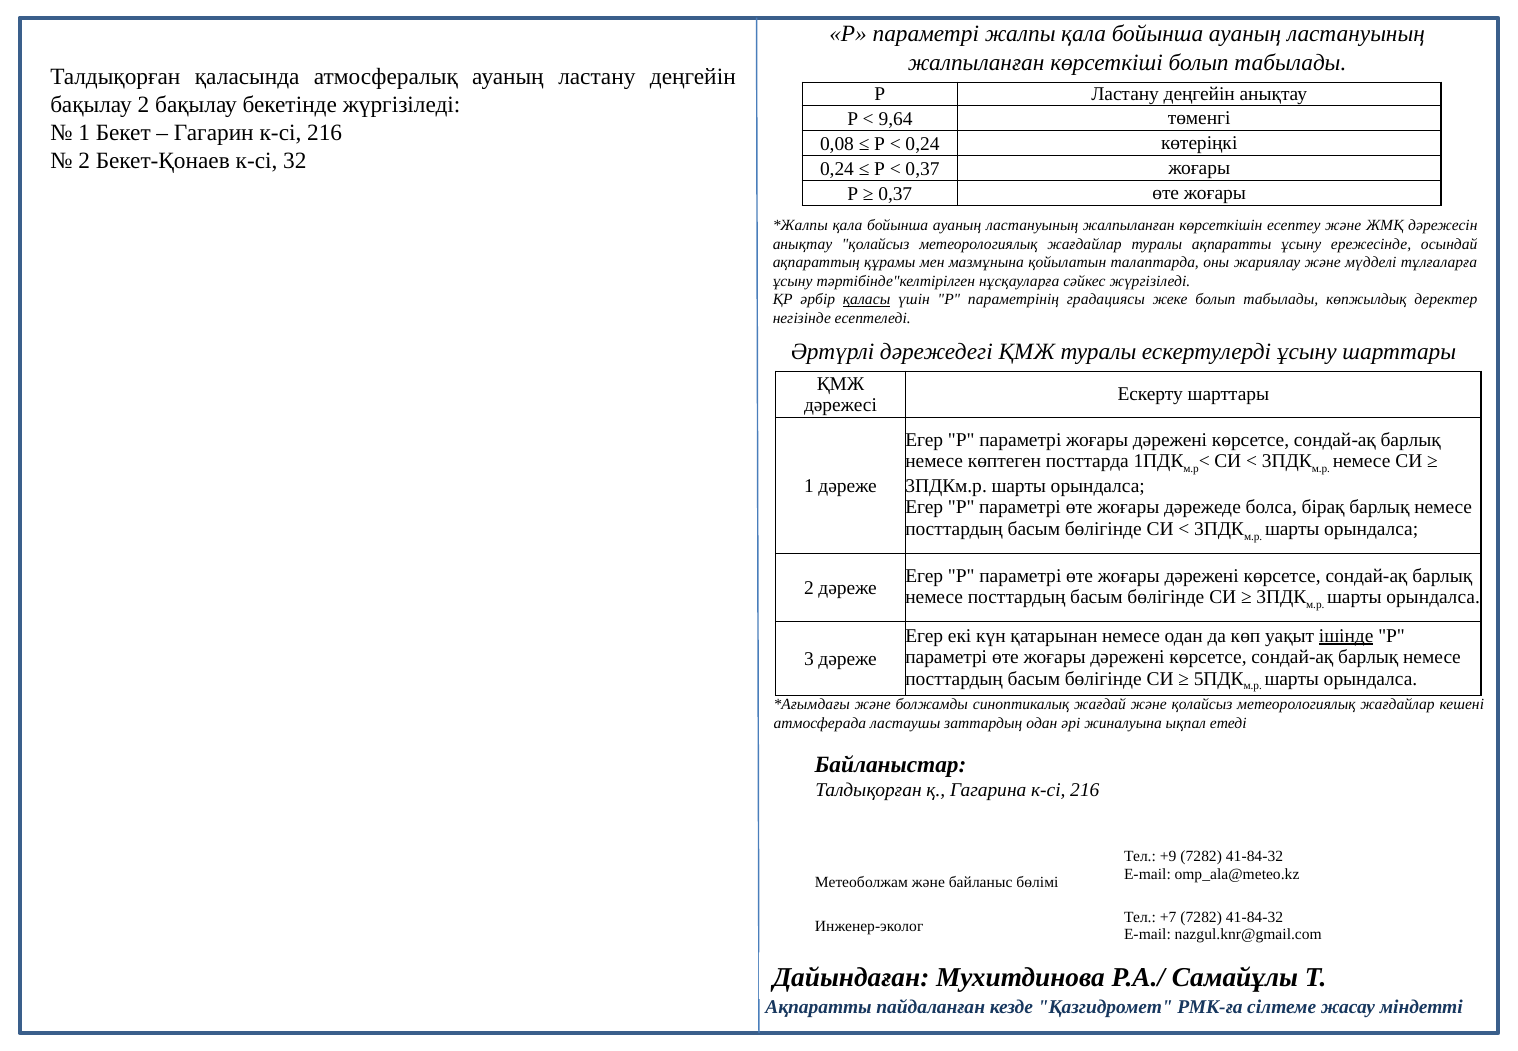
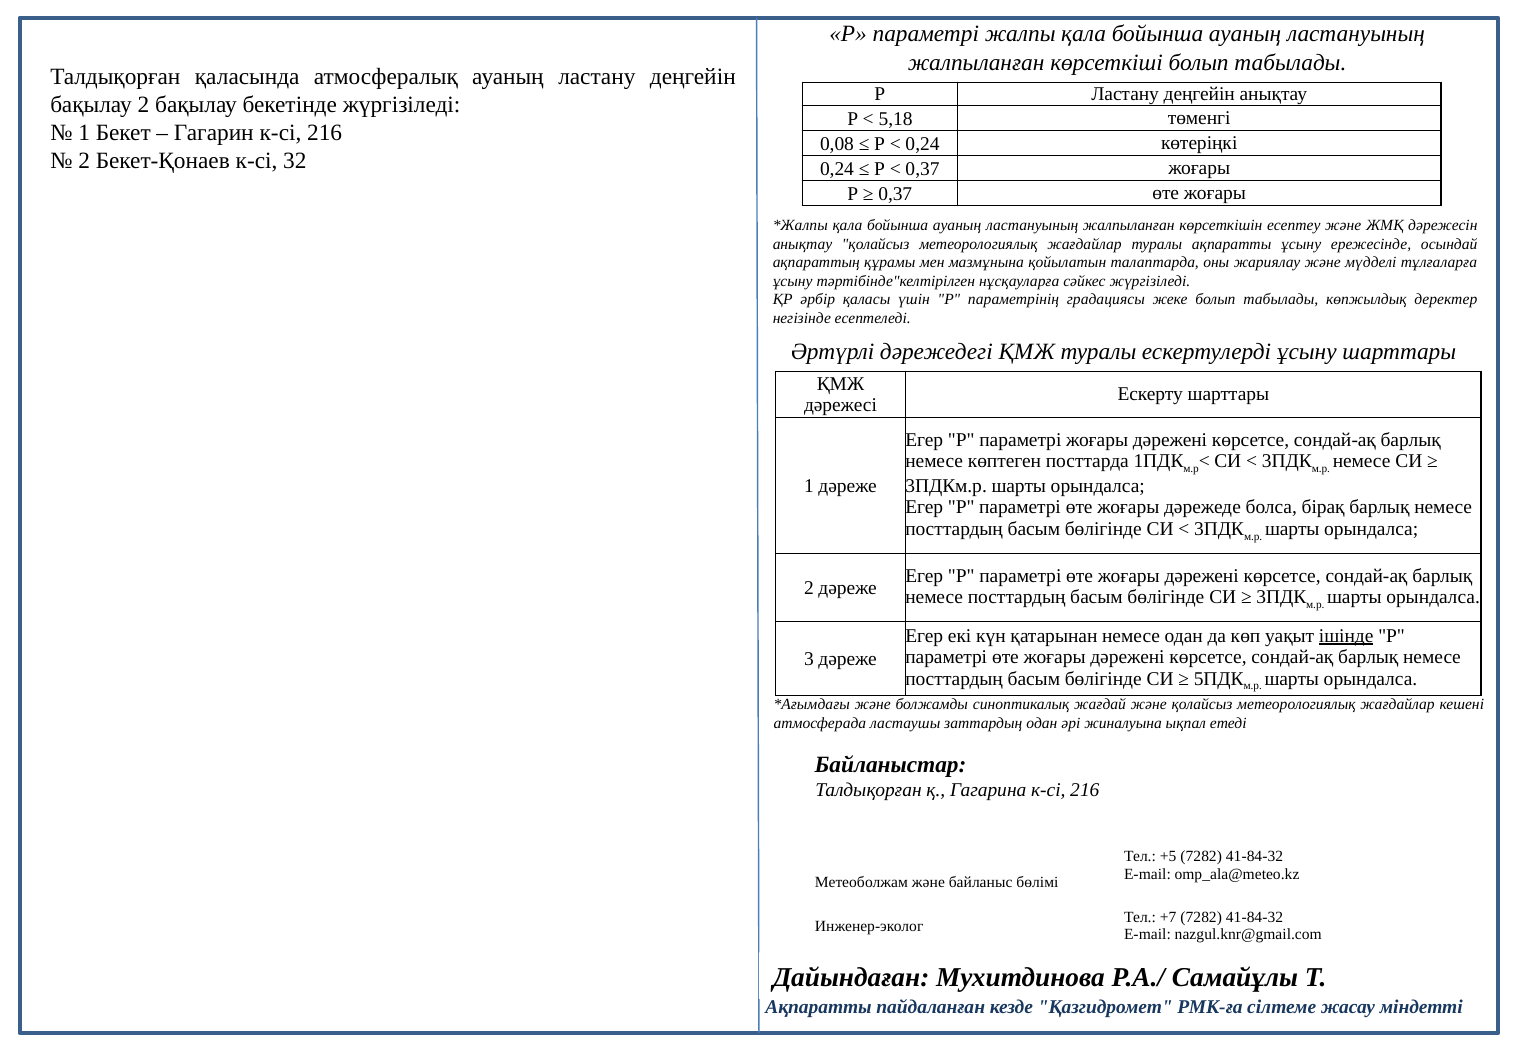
9,64: 9,64 -> 5,18
қаласы underline: present -> none
+9: +9 -> +5
